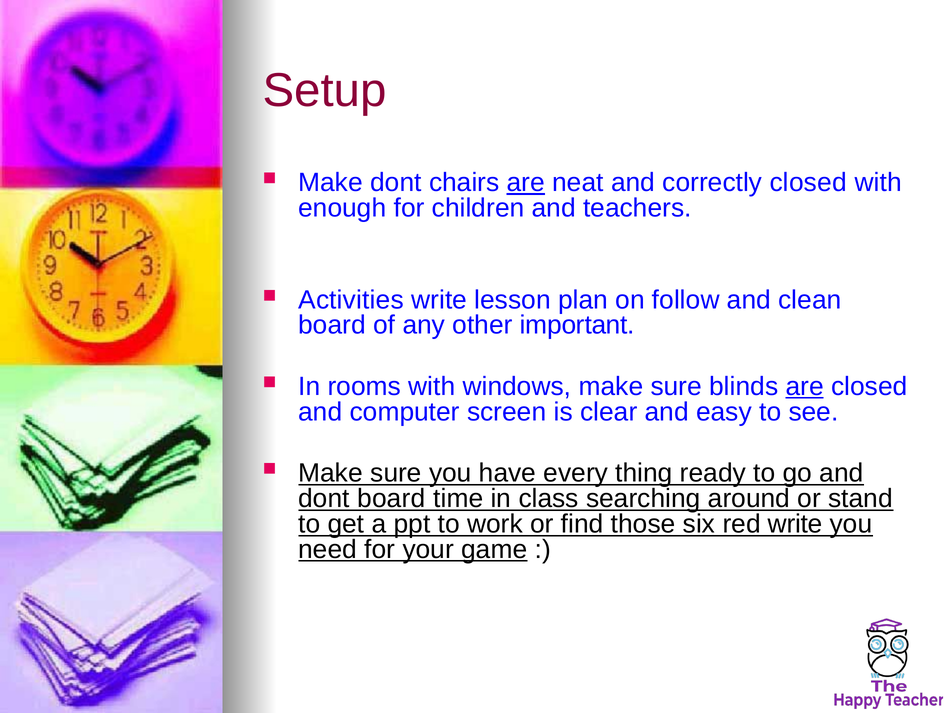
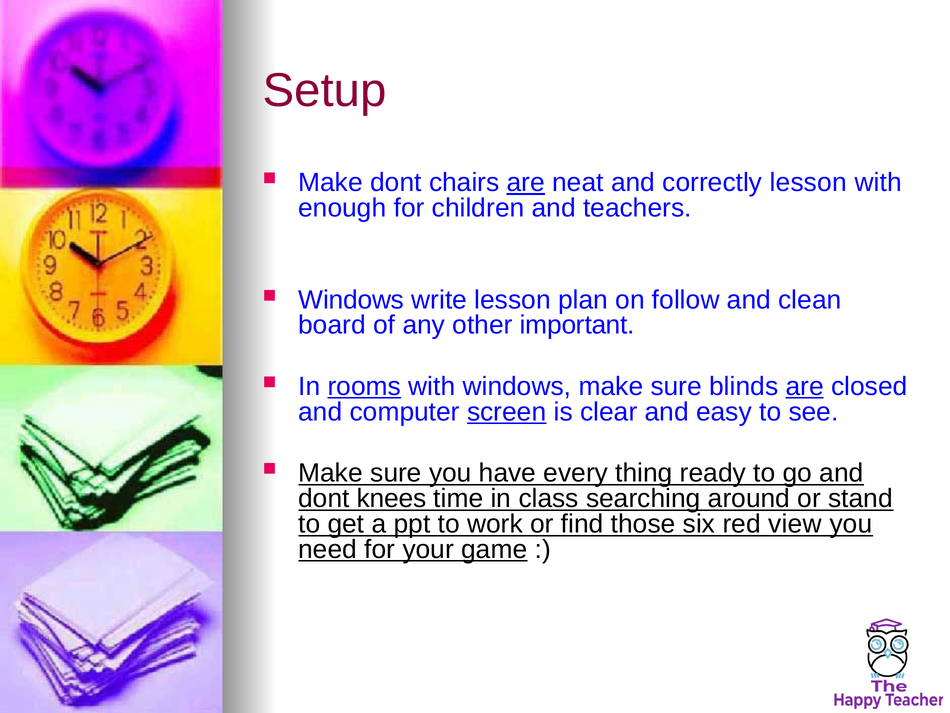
correctly closed: closed -> lesson
Activities at (351, 300): Activities -> Windows
rooms underline: none -> present
screen underline: none -> present
dont board: board -> knees
red write: write -> view
